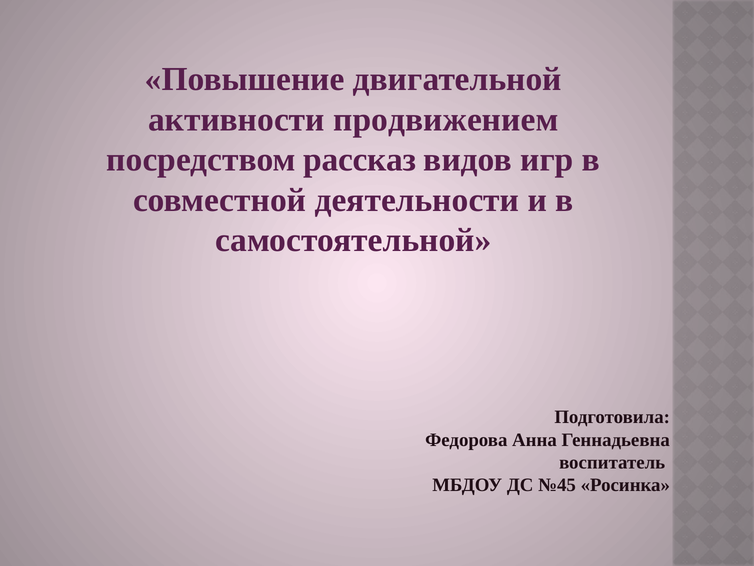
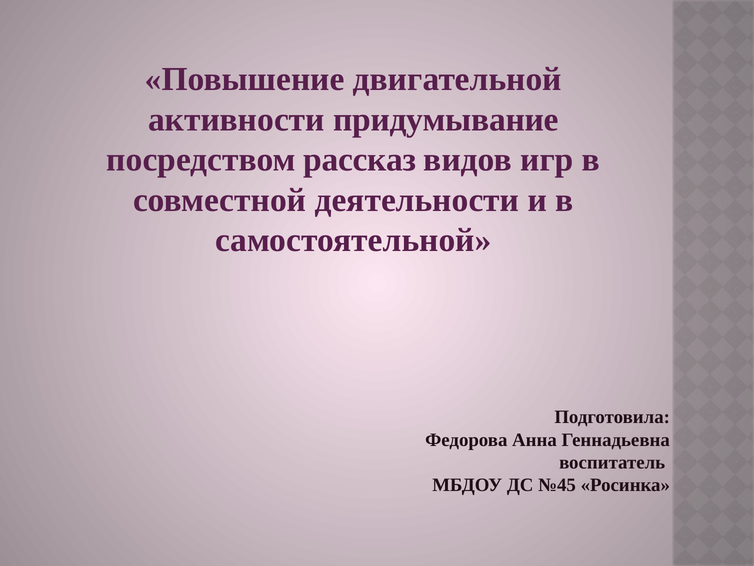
продвижением: продвижением -> придумывание
